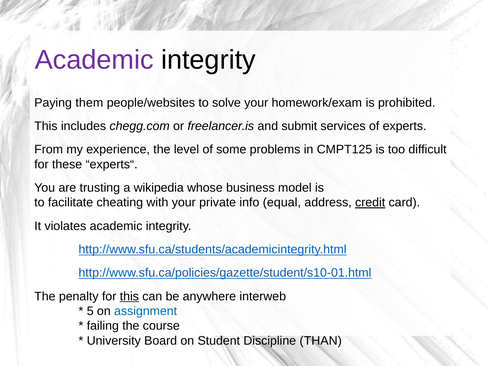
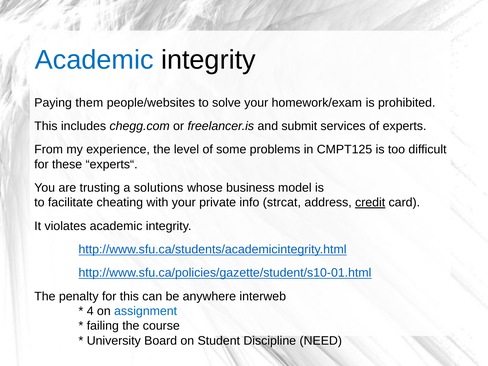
Academic at (94, 60) colour: purple -> blue
wikipedia: wikipedia -> solutions
equal: equal -> strcat
this at (129, 296) underline: present -> none
5: 5 -> 4
THAN: THAN -> NEED
